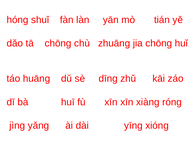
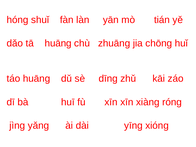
tā chōng: chōng -> huāng
